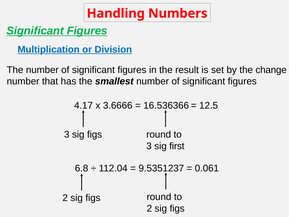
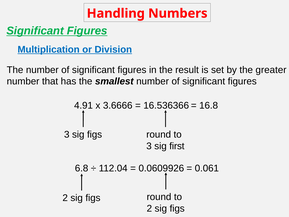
change: change -> greater
4.17: 4.17 -> 4.91
12.5: 12.5 -> 16.8
9.5351237: 9.5351237 -> 0.0609926
